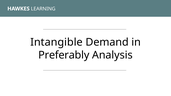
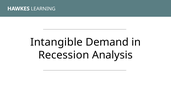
Preferably: Preferably -> Recession
